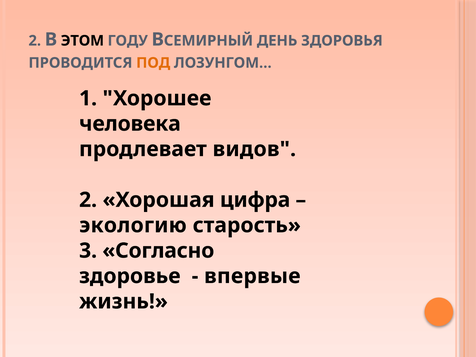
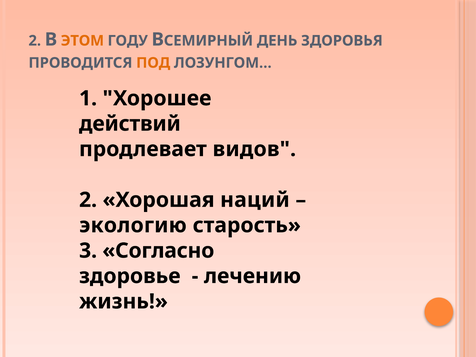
ЭТОМ colour: black -> orange
человека: человека -> действий
цифра: цифра -> наций
впервые: впервые -> лечению
